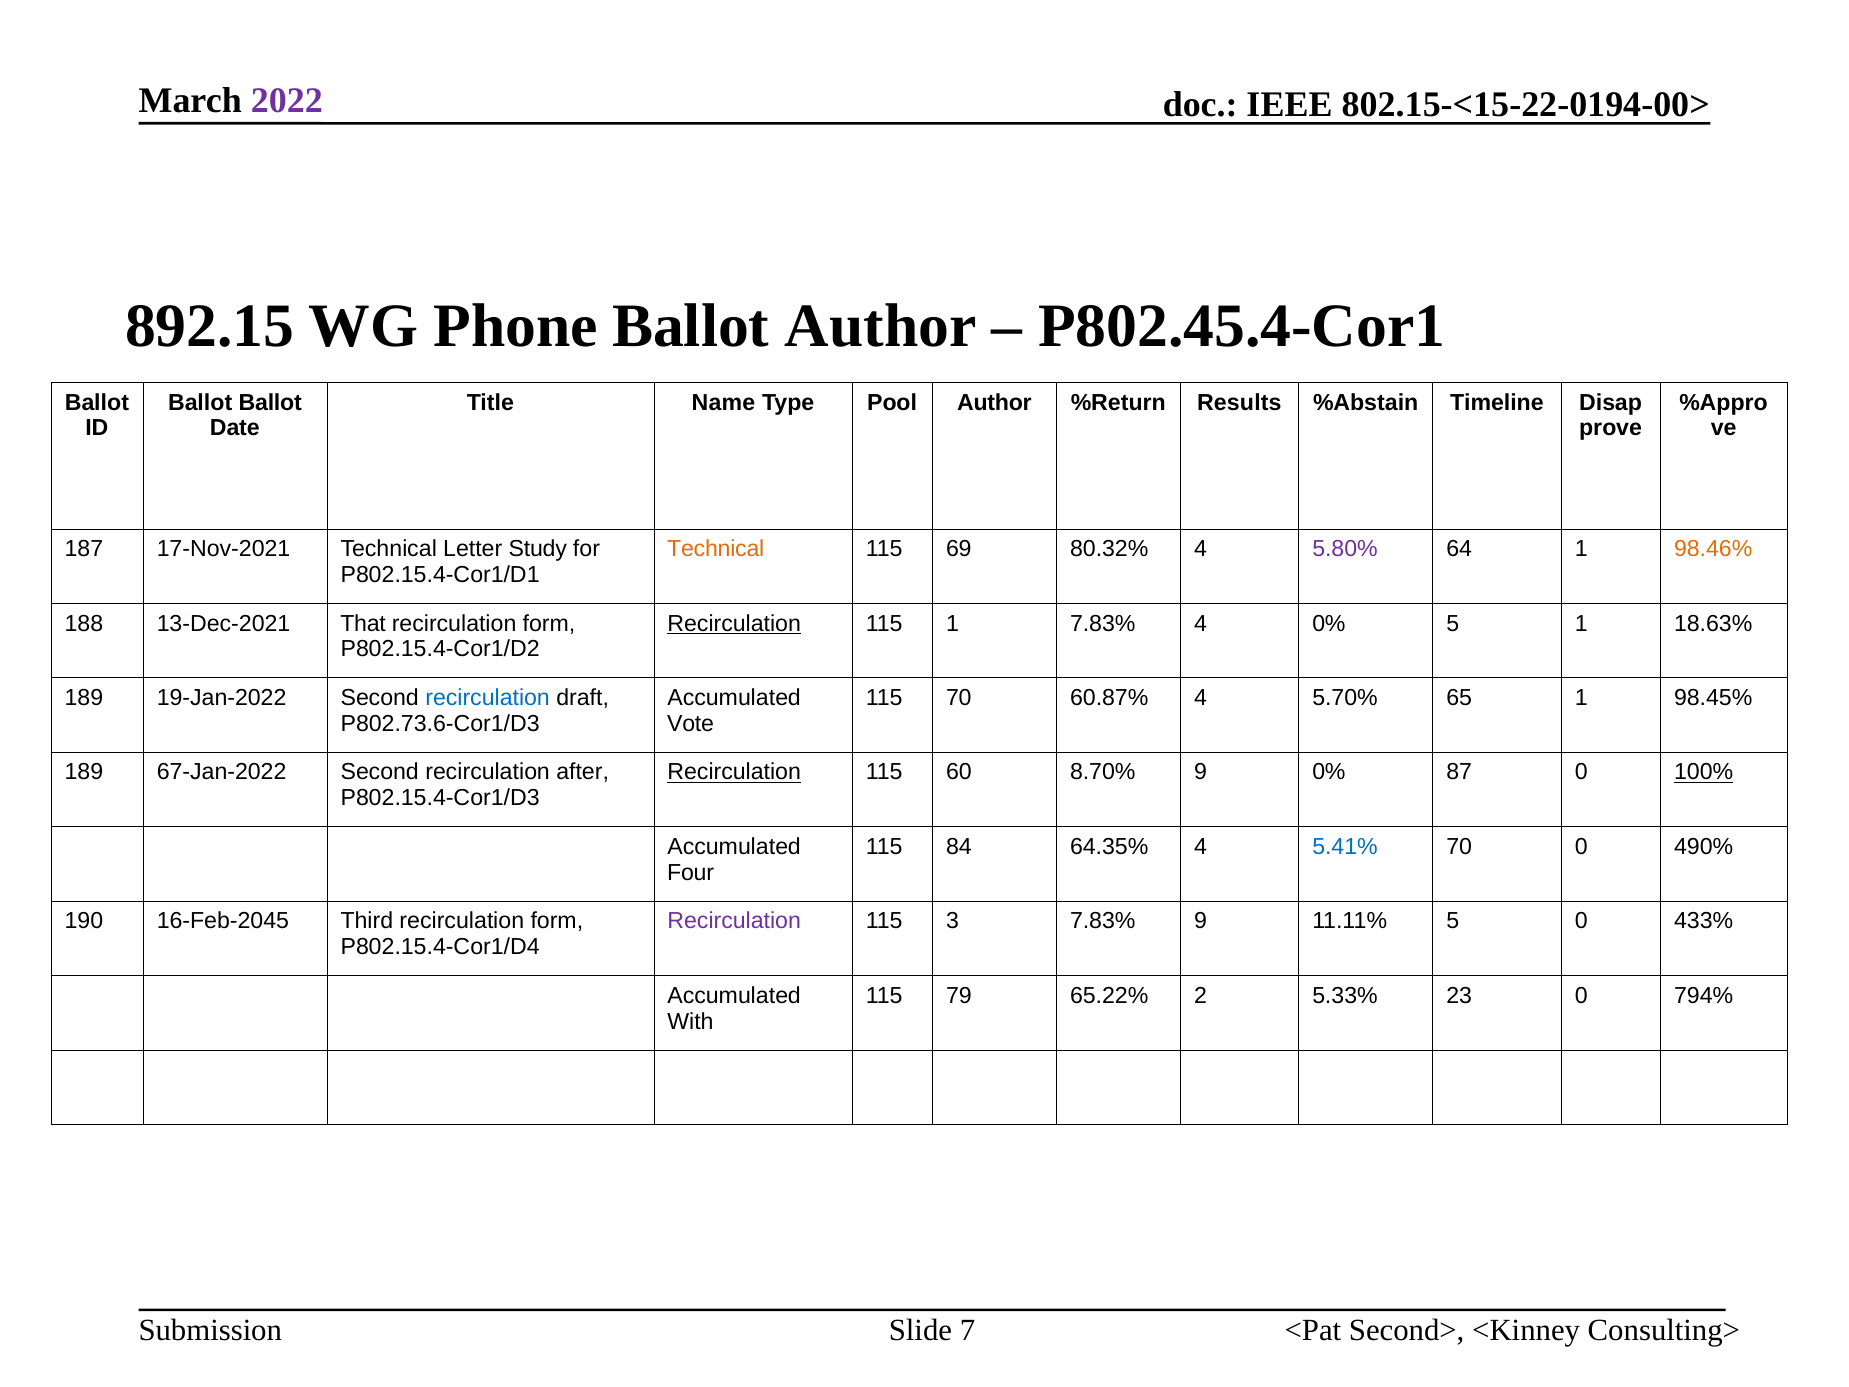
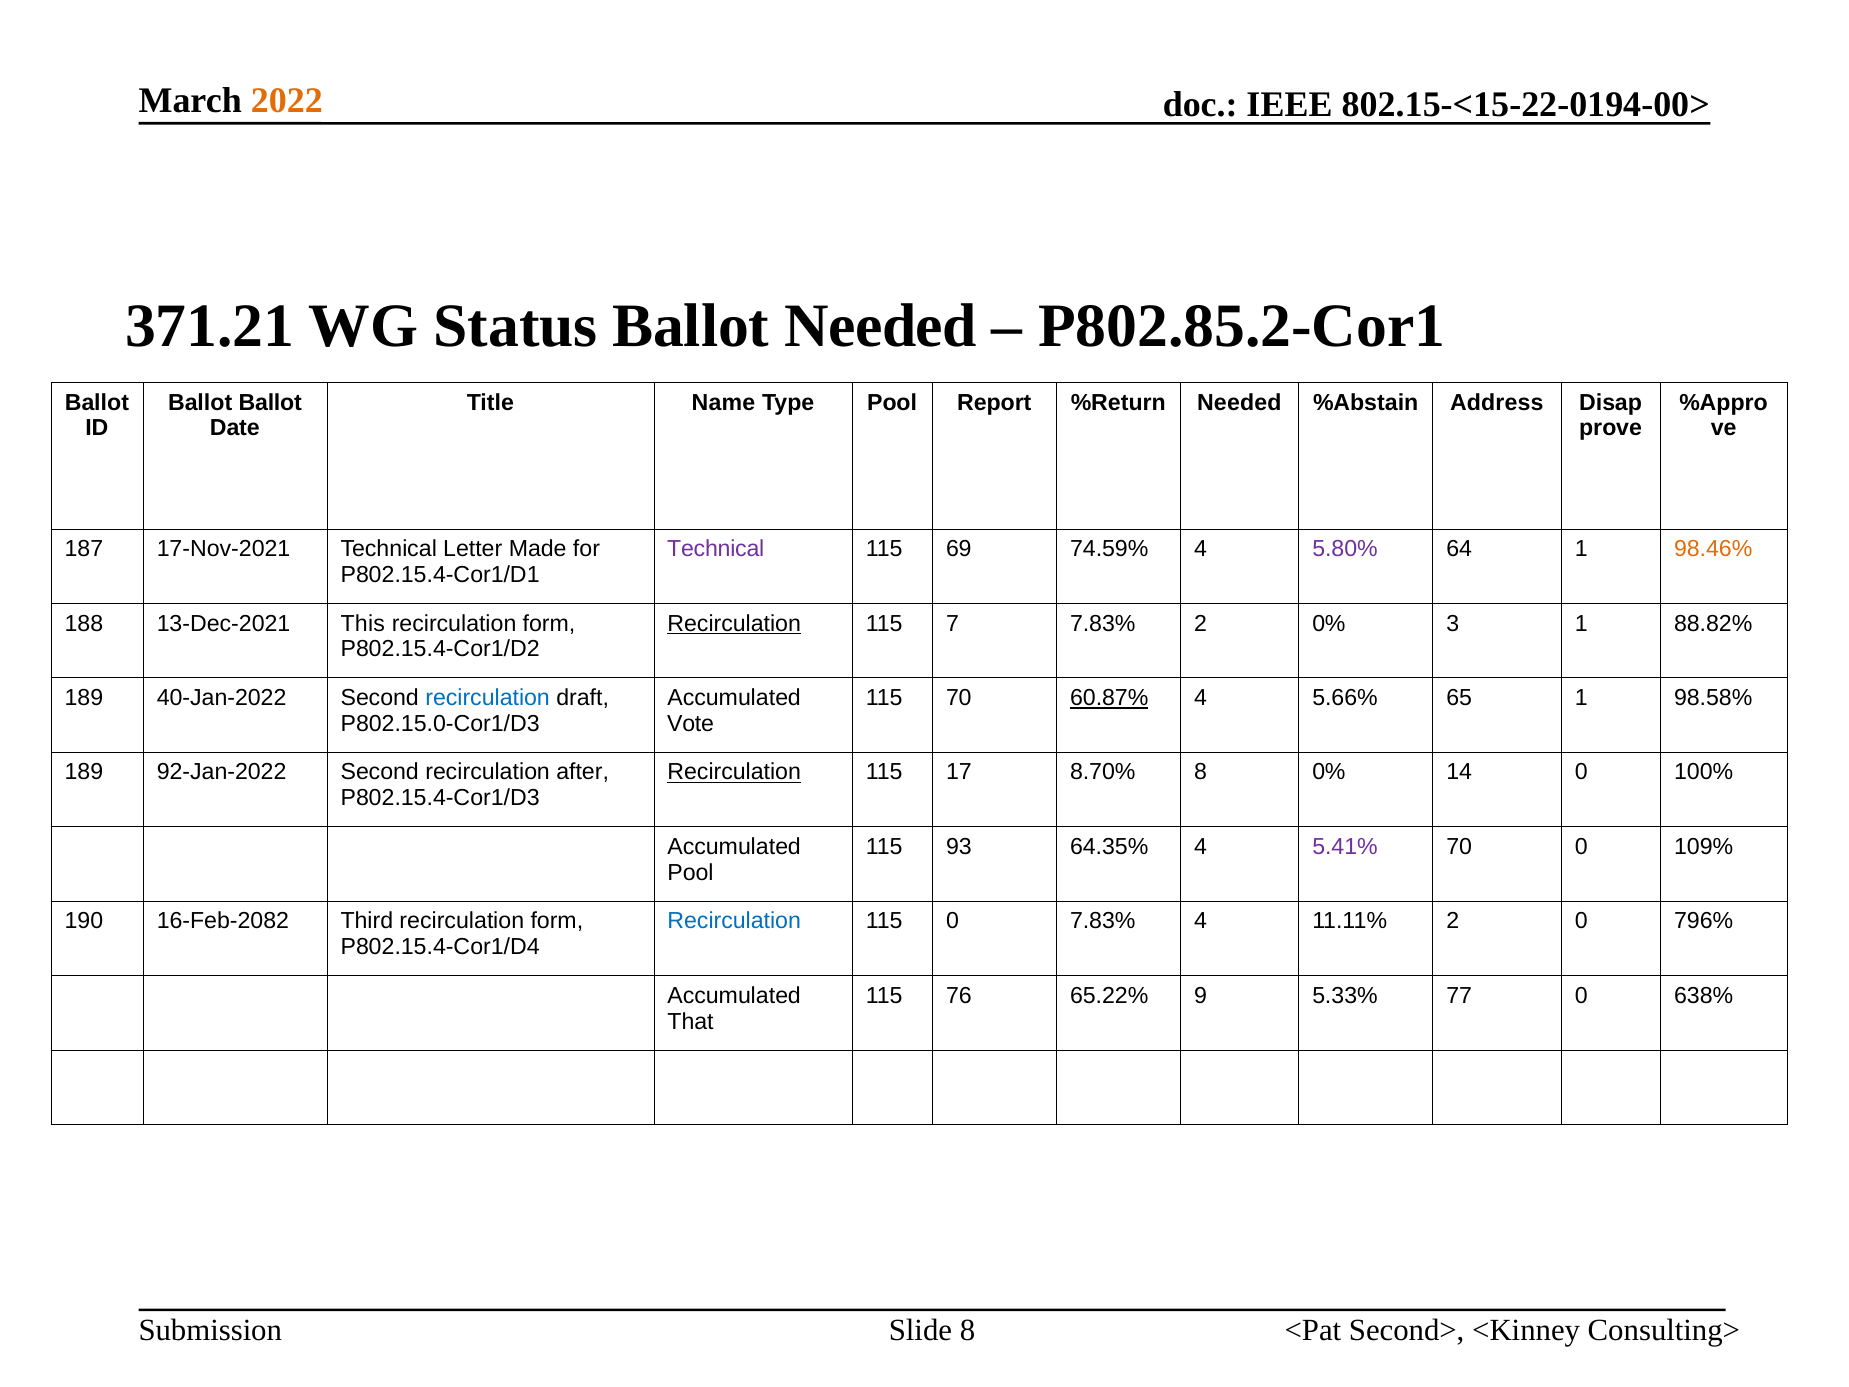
2022 colour: purple -> orange
892.15: 892.15 -> 371.21
Phone: Phone -> Status
Ballot Author: Author -> Needed
P802.45.4-Cor1: P802.45.4-Cor1 -> P802.85.2-Cor1
Pool Author: Author -> Report
%Return Results: Results -> Needed
Timeline: Timeline -> Address
Study: Study -> Made
Technical at (716, 549) colour: orange -> purple
80.32%: 80.32% -> 74.59%
That: That -> This
115 1: 1 -> 7
7.83% 4: 4 -> 2
0% 5: 5 -> 3
18.63%: 18.63% -> 88.82%
19-Jan-2022: 19-Jan-2022 -> 40-Jan-2022
60.87% underline: none -> present
5.70%: 5.70% -> 5.66%
98.45%: 98.45% -> 98.58%
P802.73.6-Cor1/D3: P802.73.6-Cor1/D3 -> P802.15.0-Cor1/D3
67-Jan-2022: 67-Jan-2022 -> 92-Jan-2022
60: 60 -> 17
8.70% 9: 9 -> 8
87: 87 -> 14
100% underline: present -> none
84: 84 -> 93
5.41% colour: blue -> purple
490%: 490% -> 109%
Four at (691, 873): Four -> Pool
16-Feb-2045: 16-Feb-2045 -> 16-Feb-2082
Recirculation at (734, 921) colour: purple -> blue
115 3: 3 -> 0
7.83% 9: 9 -> 4
11.11% 5: 5 -> 2
433%: 433% -> 796%
79: 79 -> 76
2: 2 -> 9
23: 23 -> 77
794%: 794% -> 638%
With: With -> That
Slide 7: 7 -> 8
